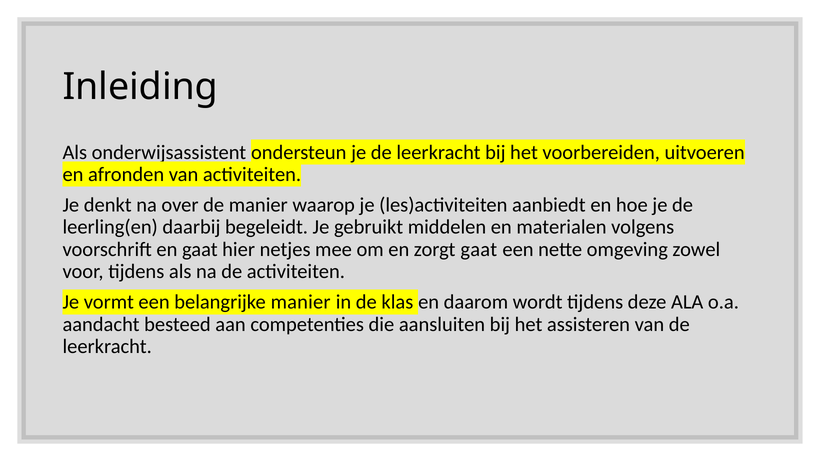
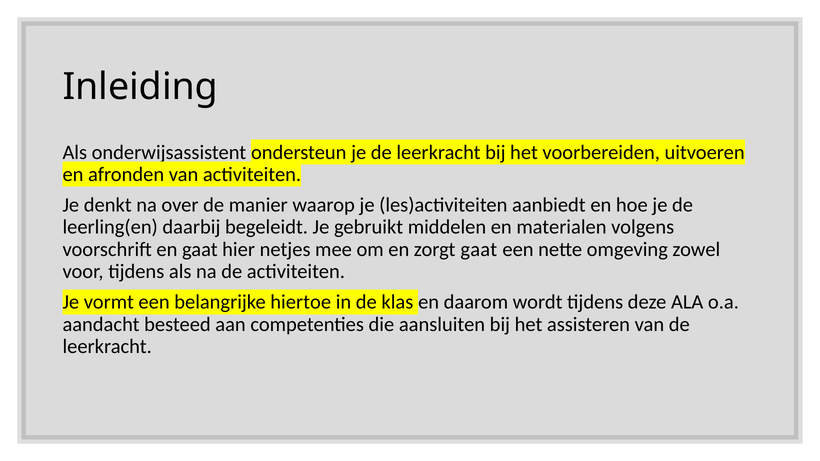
belangrijke manier: manier -> hiertoe
